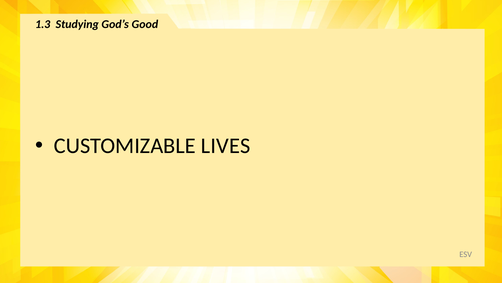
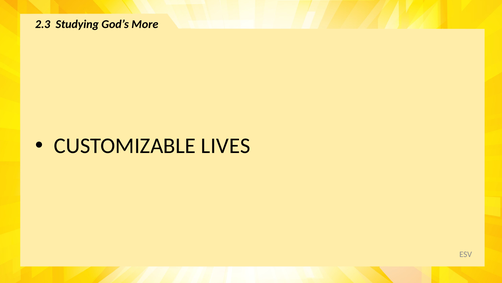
1.3: 1.3 -> 2.3
Good: Good -> More
